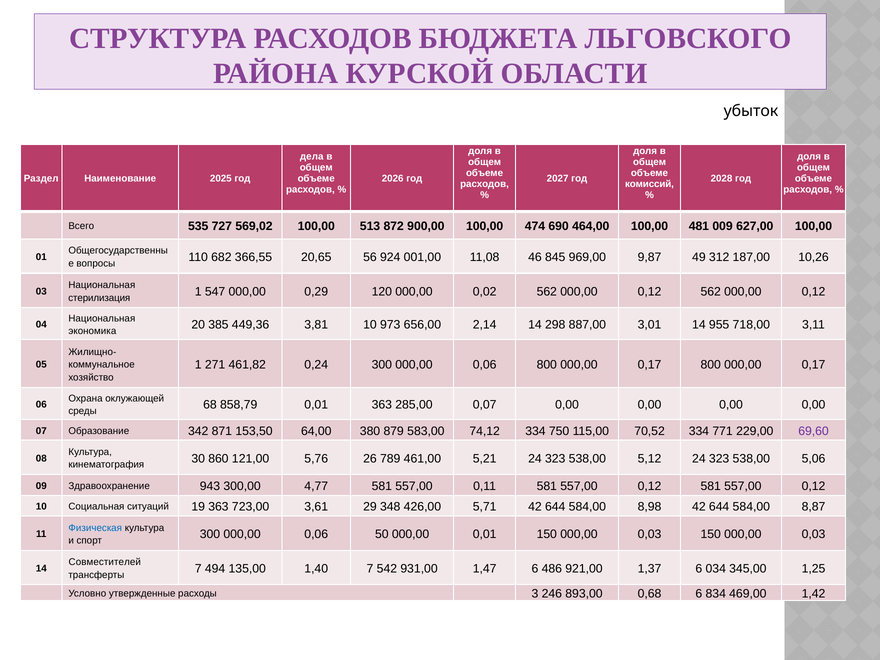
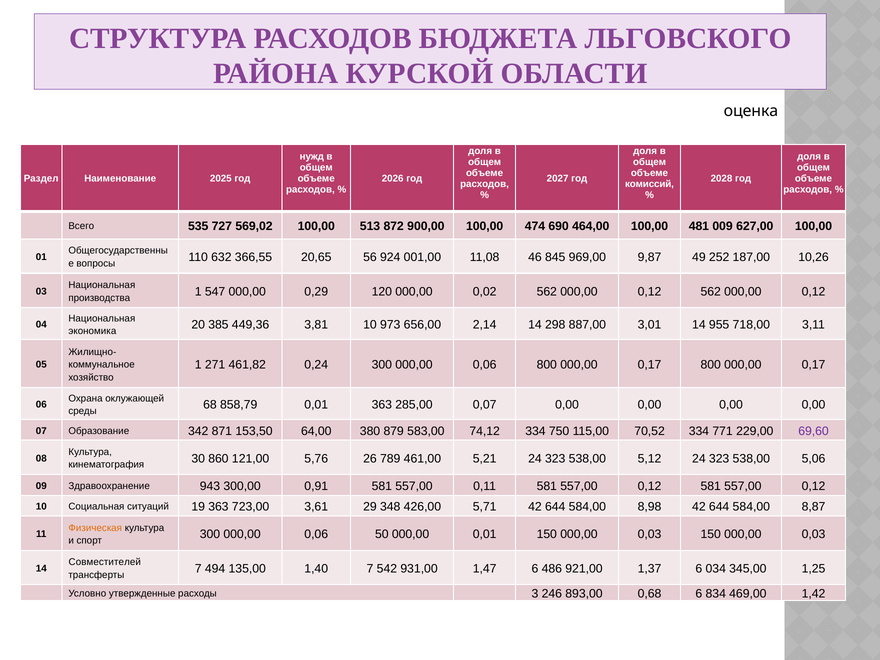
убыток: убыток -> оценка
дела: дела -> нужд
682: 682 -> 632
312: 312 -> 252
стерилизация: стерилизация -> производства
4,77: 4,77 -> 0,91
Физическая colour: blue -> orange
